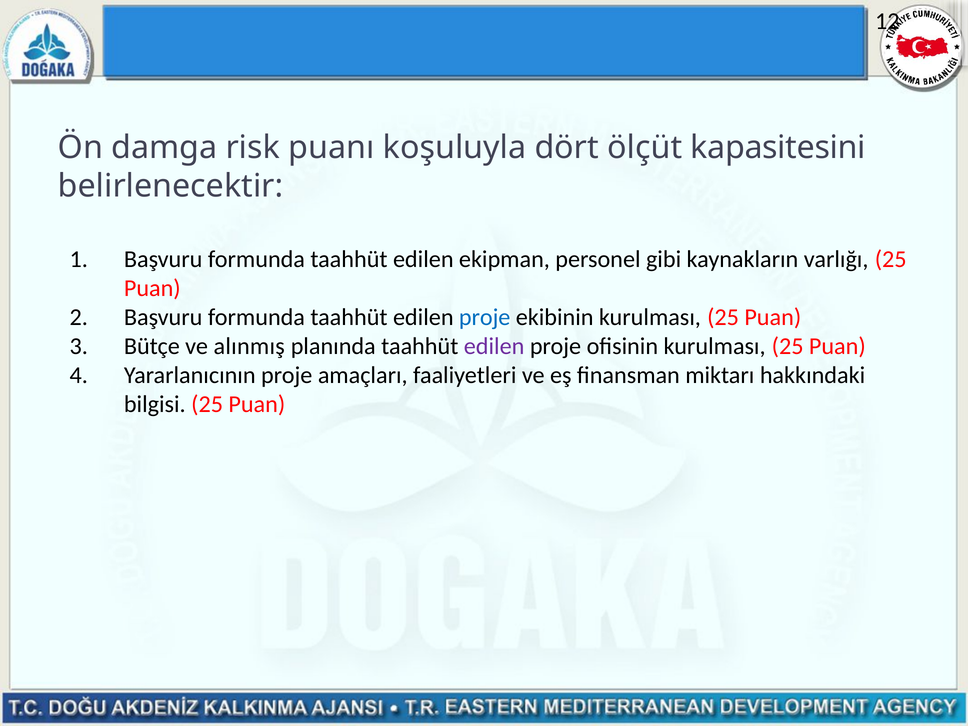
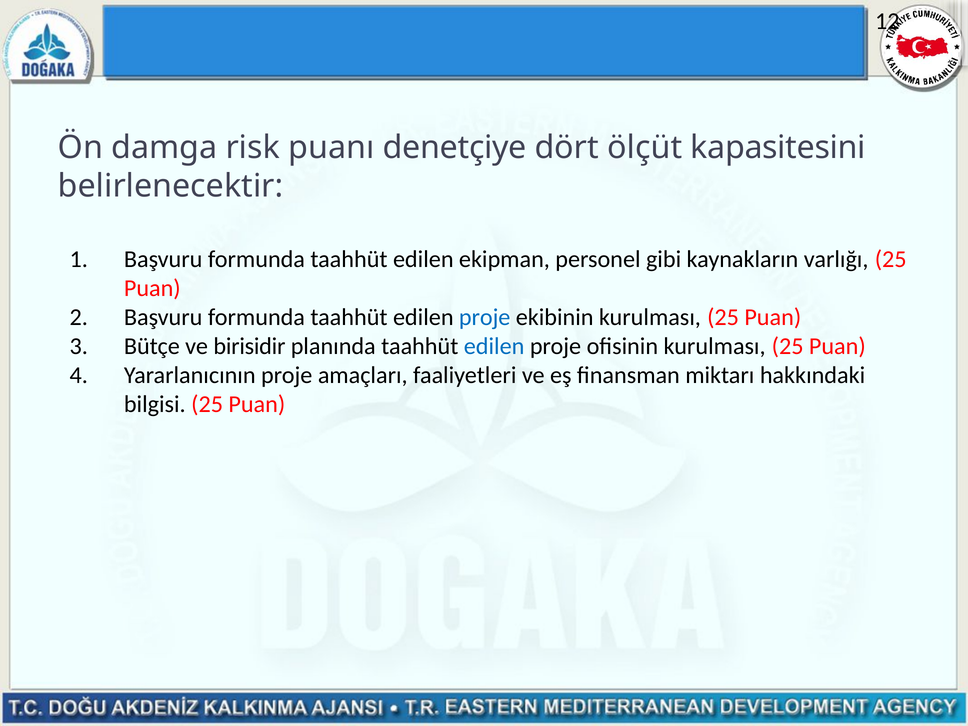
koşuluyla: koşuluyla -> denetçiye
alınmış: alınmış -> birisidir
edilen at (494, 346) colour: purple -> blue
